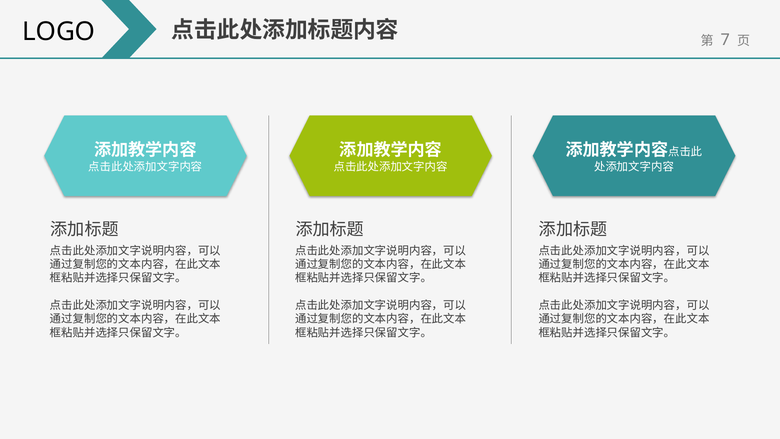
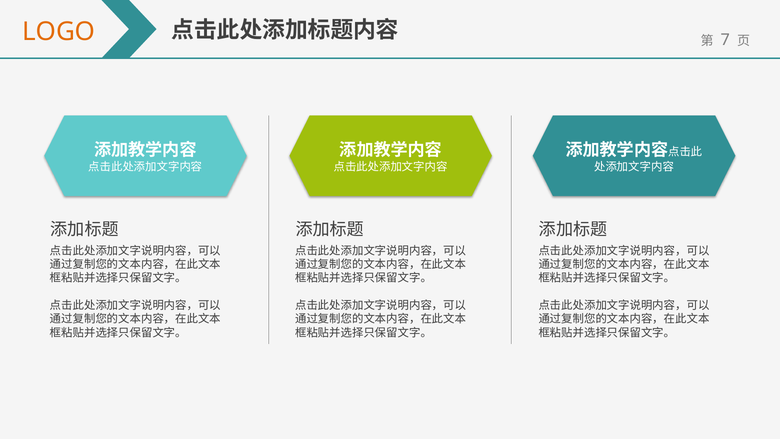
LOGO colour: black -> orange
